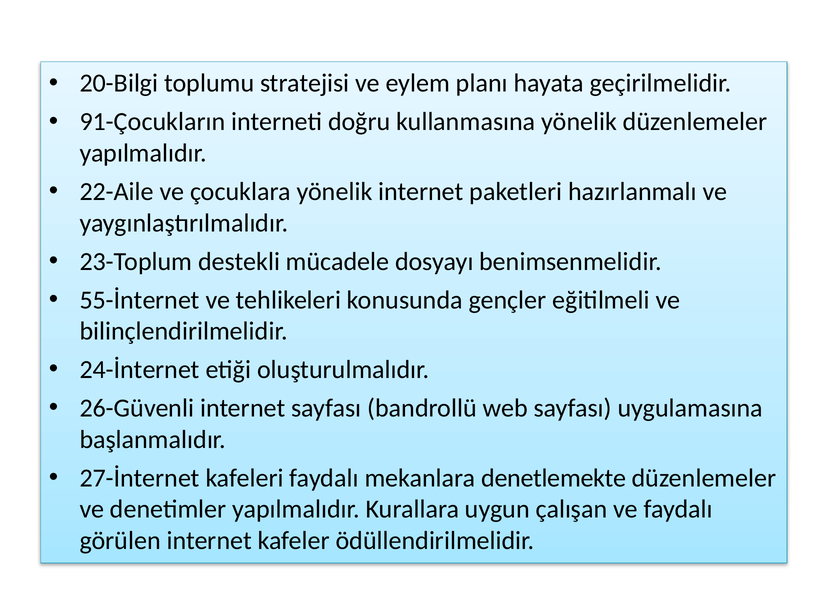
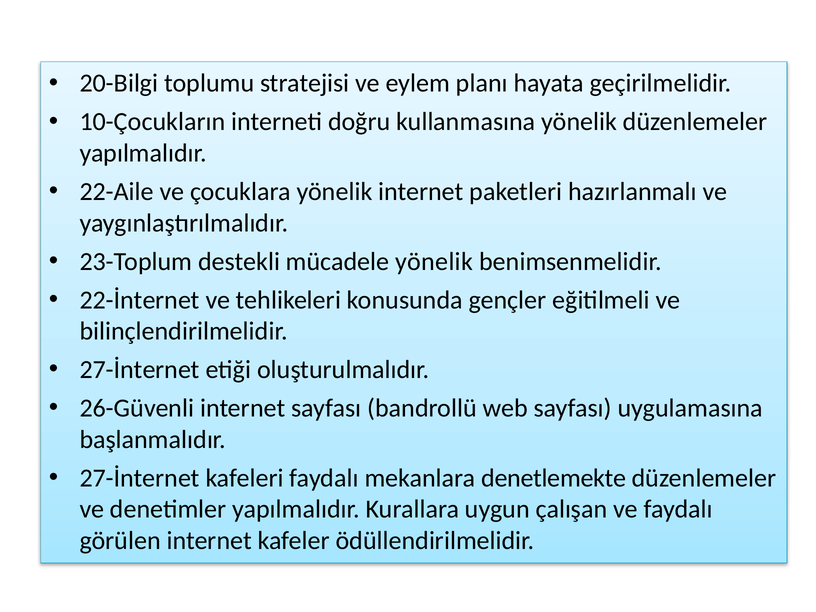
91-Çocukların: 91-Çocukların -> 10-Çocukların
mücadele dosyayı: dosyayı -> yönelik
55-İnternet: 55-İnternet -> 22-İnternet
24-İnternet at (140, 370): 24-İnternet -> 27-İnternet
